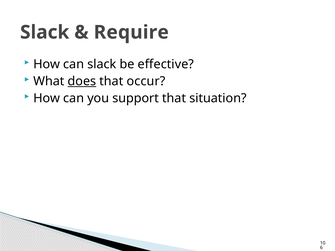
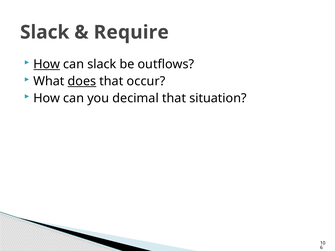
How at (47, 64) underline: none -> present
effective: effective -> outflows
support: support -> decimal
